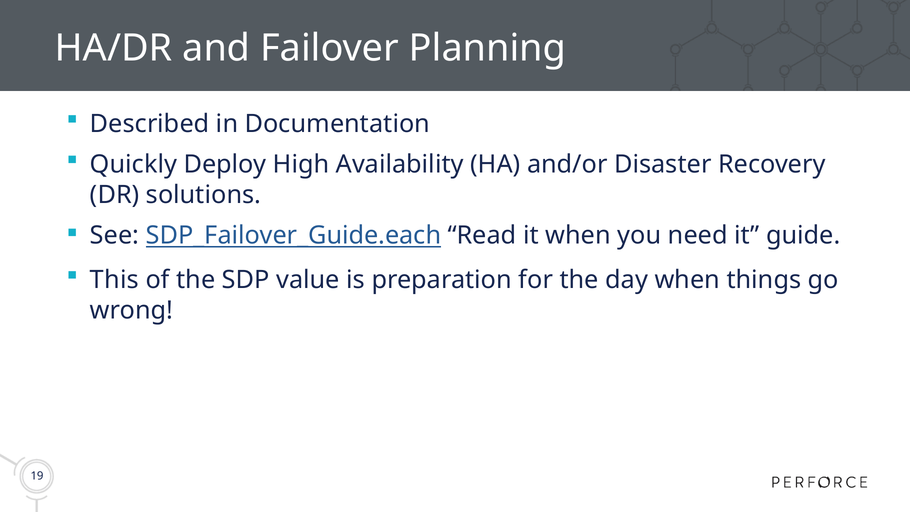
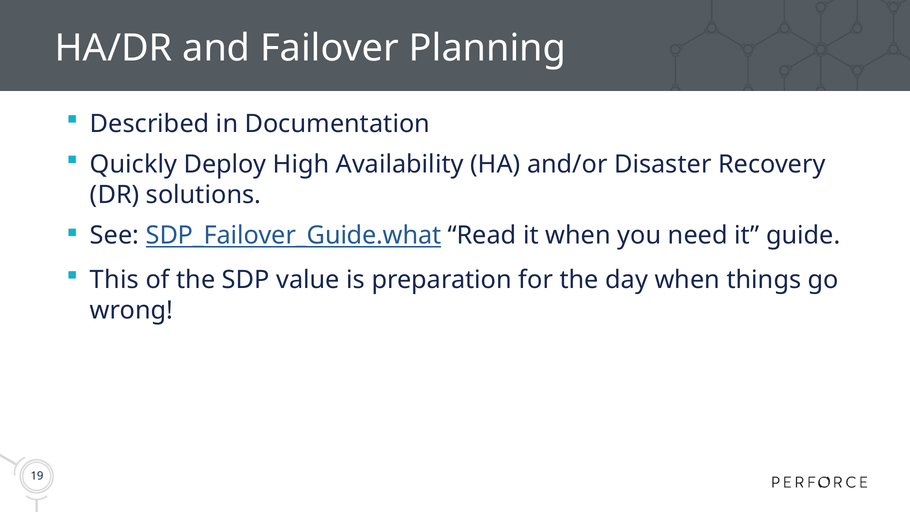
SDP_Failover_Guide.each: SDP_Failover_Guide.each -> SDP_Failover_Guide.what
